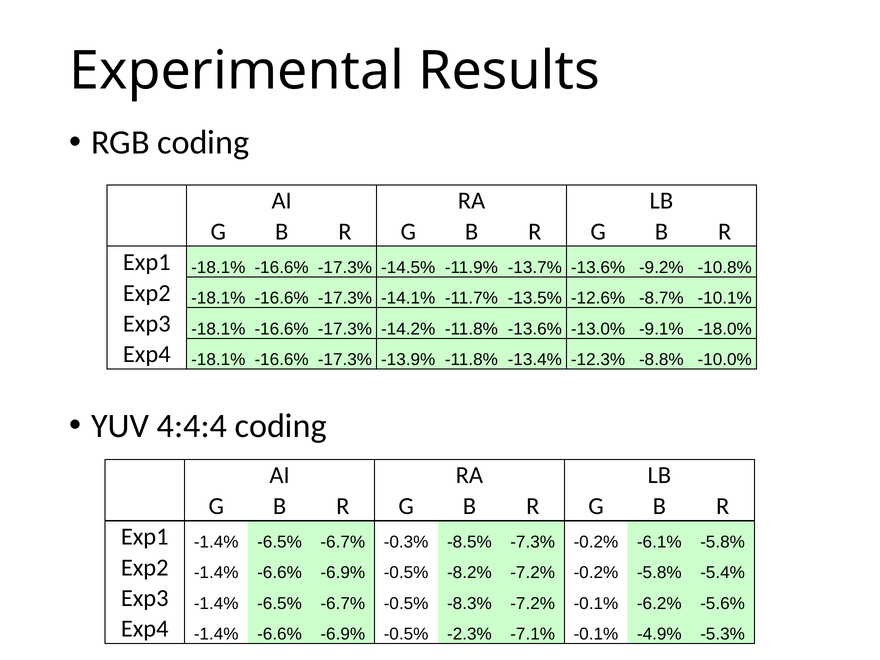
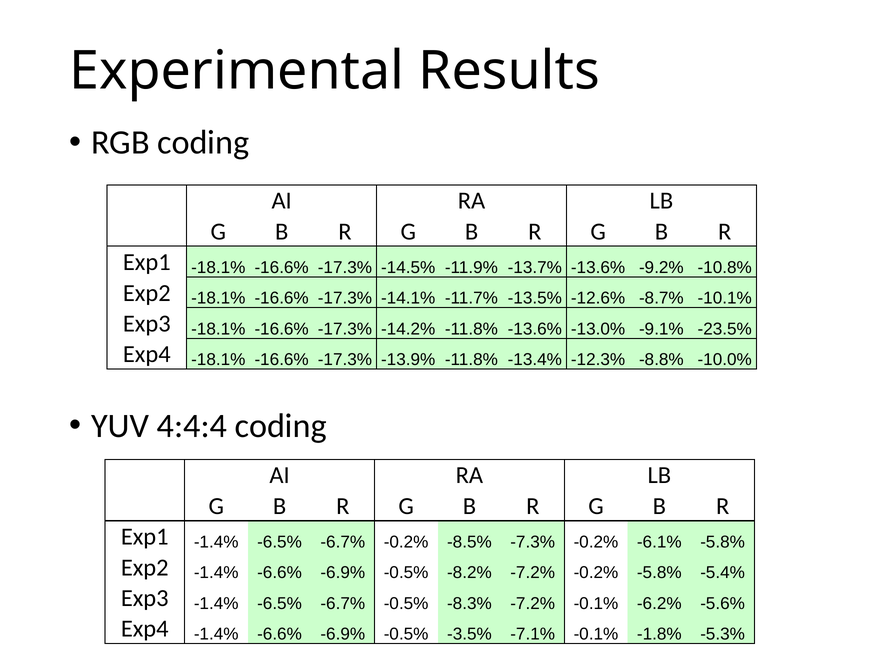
-18.0%: -18.0% -> -23.5%
-6.7% -0.3%: -0.3% -> -0.2%
-2.3%: -2.3% -> -3.5%
-4.9%: -4.9% -> -1.8%
